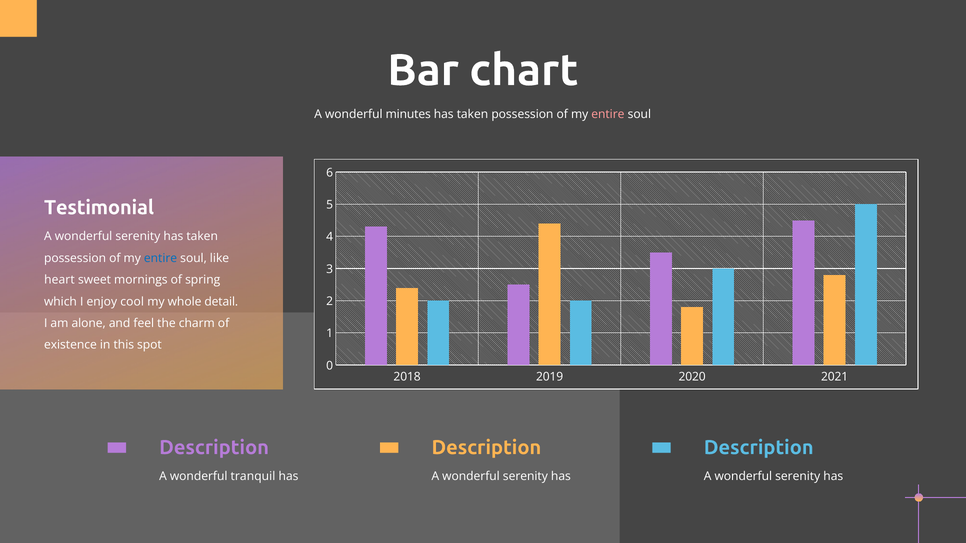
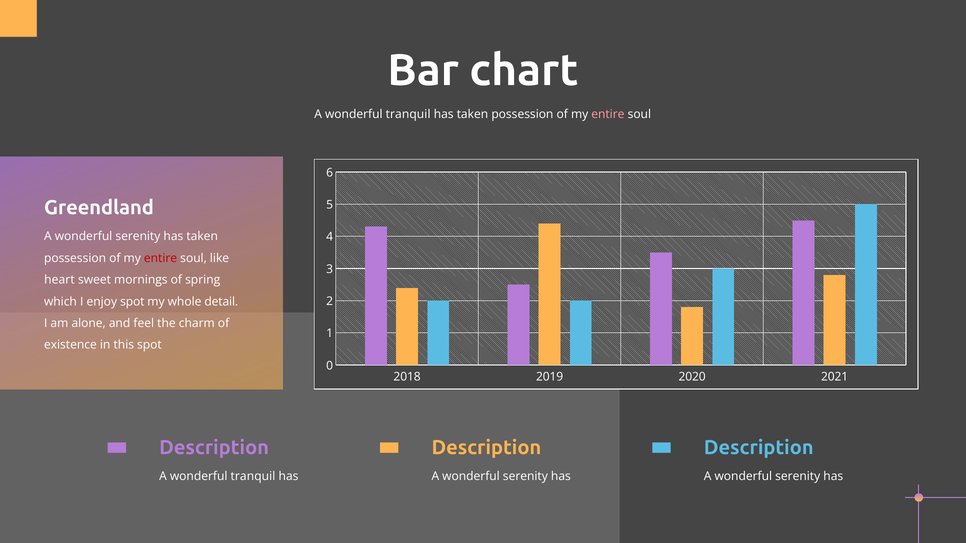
minutes at (408, 114): minutes -> tranquil
Testimonial: Testimonial -> Greendland
entire at (161, 258) colour: blue -> red
enjoy cool: cool -> spot
